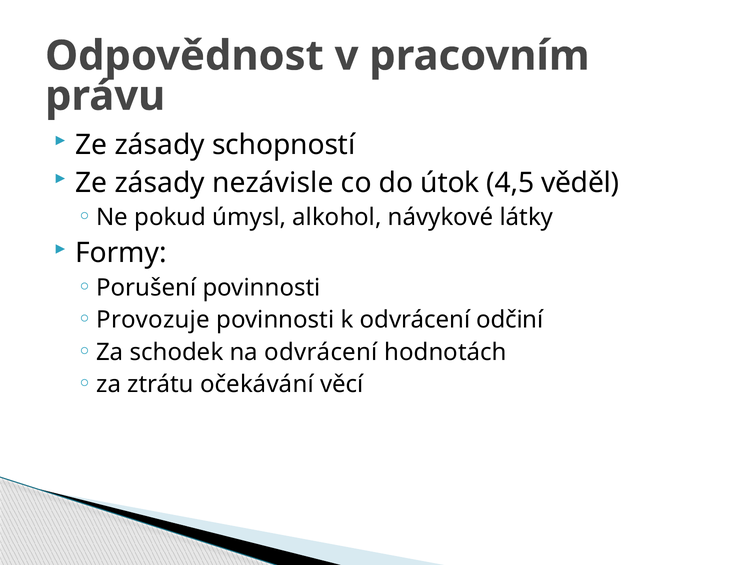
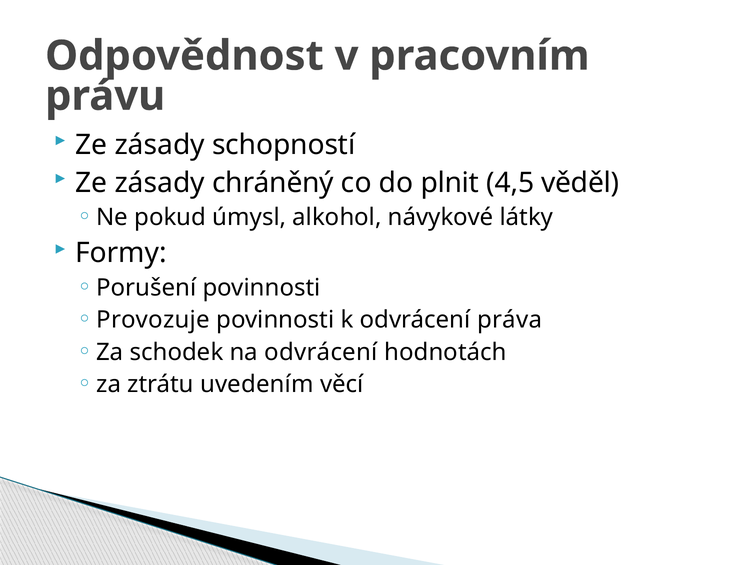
nezávisle: nezávisle -> chráněný
útok: útok -> plnit
odčiní: odčiní -> práva
očekávání: očekávání -> uvedením
